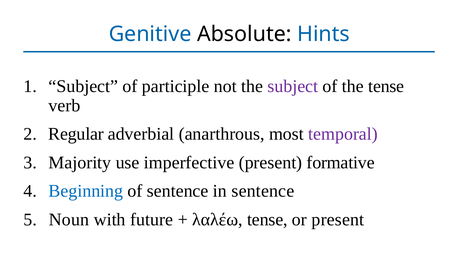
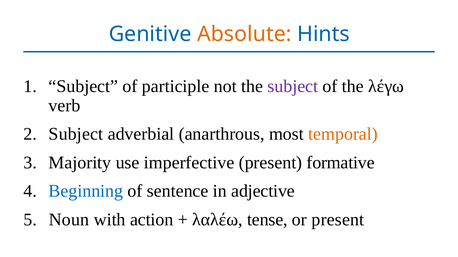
Absolute colour: black -> orange
the tense: tense -> λέγω
Regular at (76, 134): Regular -> Subject
temporal colour: purple -> orange
in sentence: sentence -> adjective
future: future -> action
